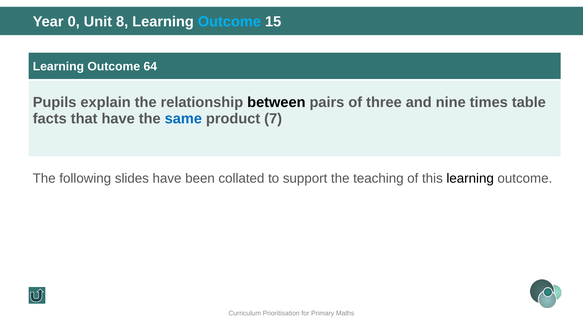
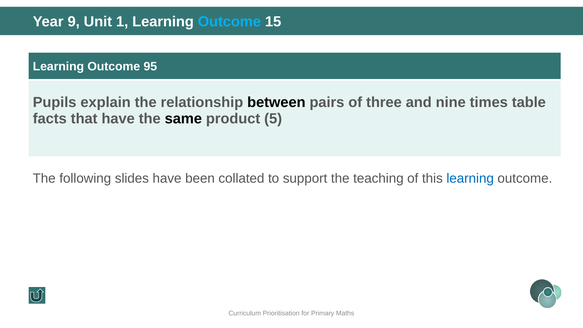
0: 0 -> 9
8: 8 -> 1
64: 64 -> 95
same colour: blue -> black
7: 7 -> 5
learning at (470, 178) colour: black -> blue
